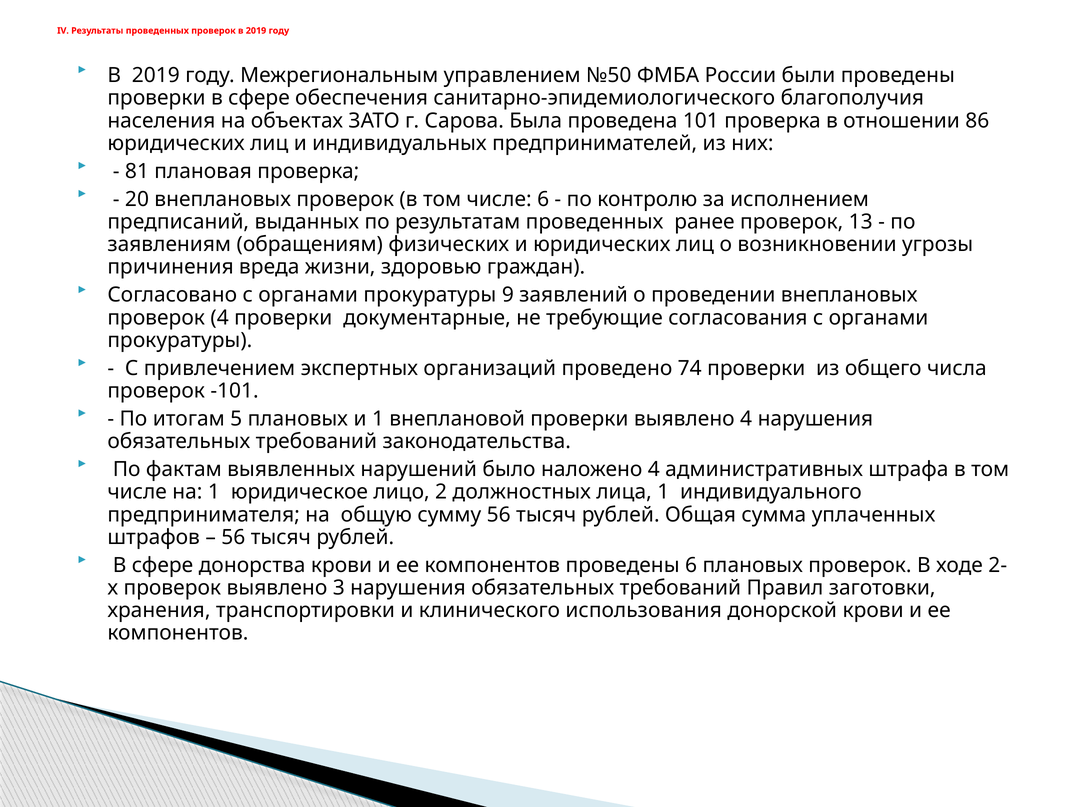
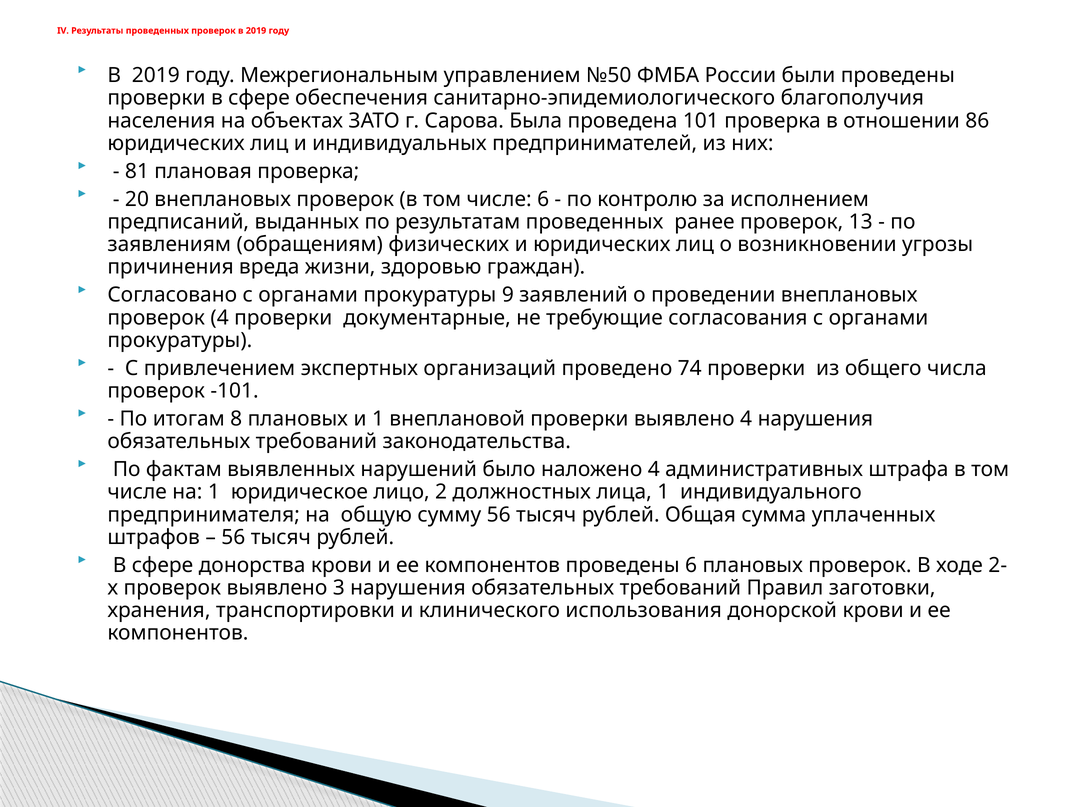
5: 5 -> 8
